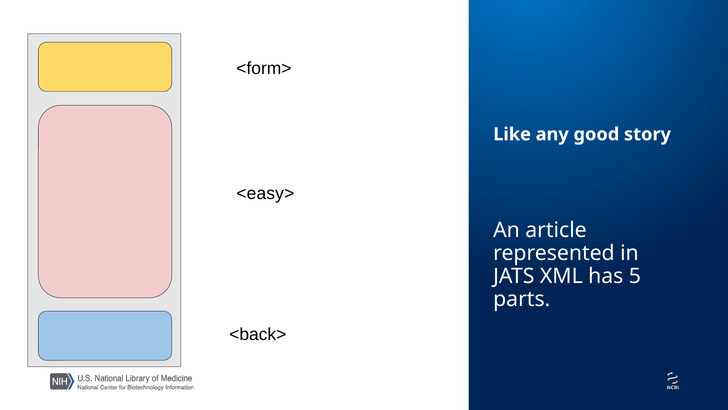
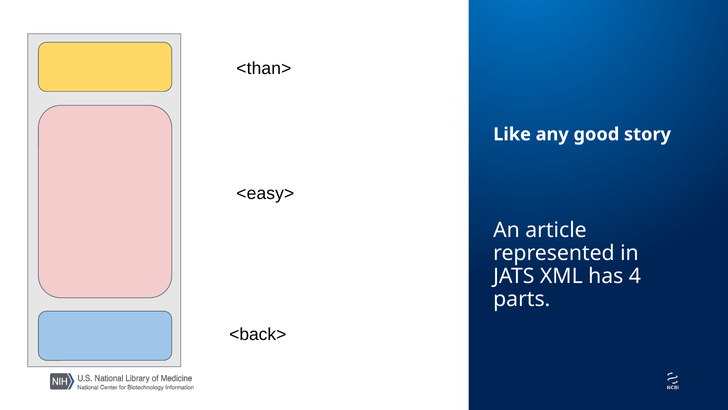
<form>: <form> -> <than>
5: 5 -> 4
